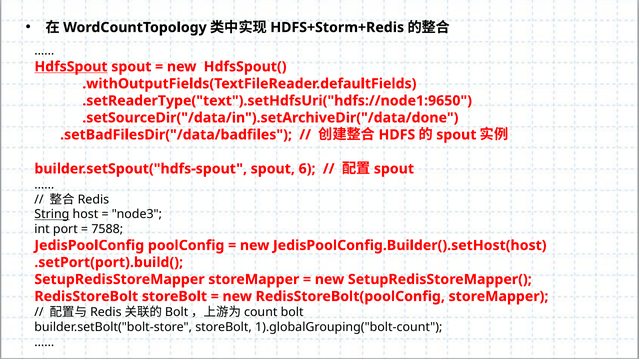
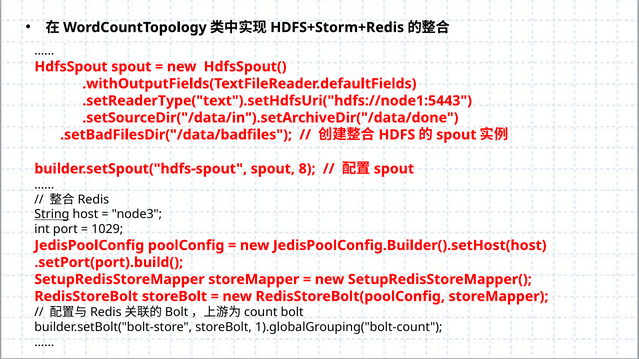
HdfsSpout underline: present -> none
.setReaderType("text").setHdfsUri("hdfs://node1:9650: .setReaderType("text").setHdfsUri("hdfs://node1:9650 -> .setReaderType("text").setHdfsUri("hdfs://node1:5443
6: 6 -> 8
7588: 7588 -> 1029
